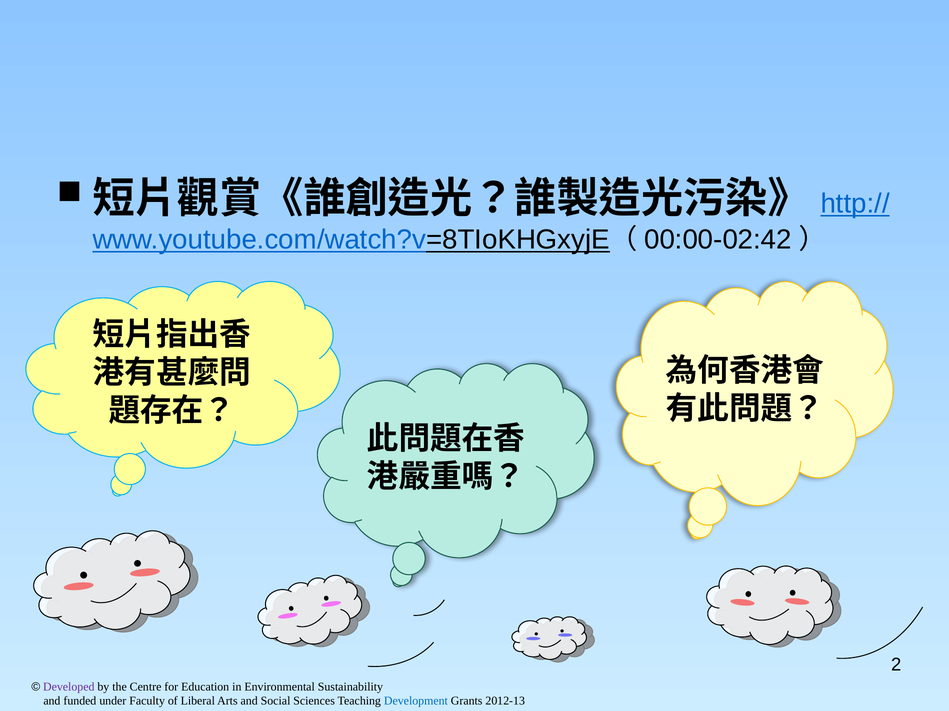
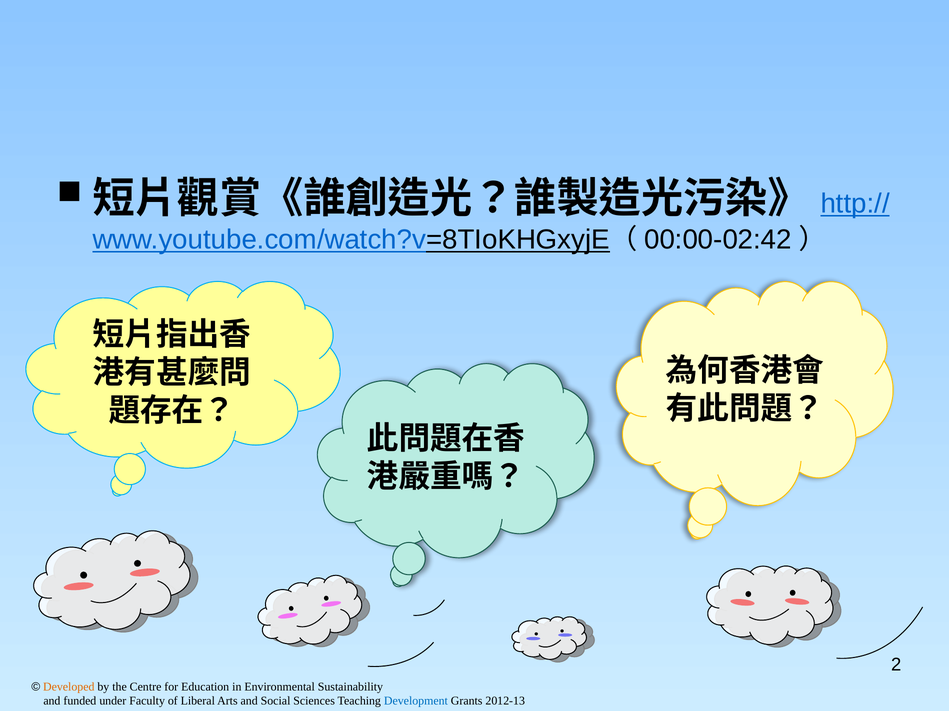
Developed colour: purple -> orange
